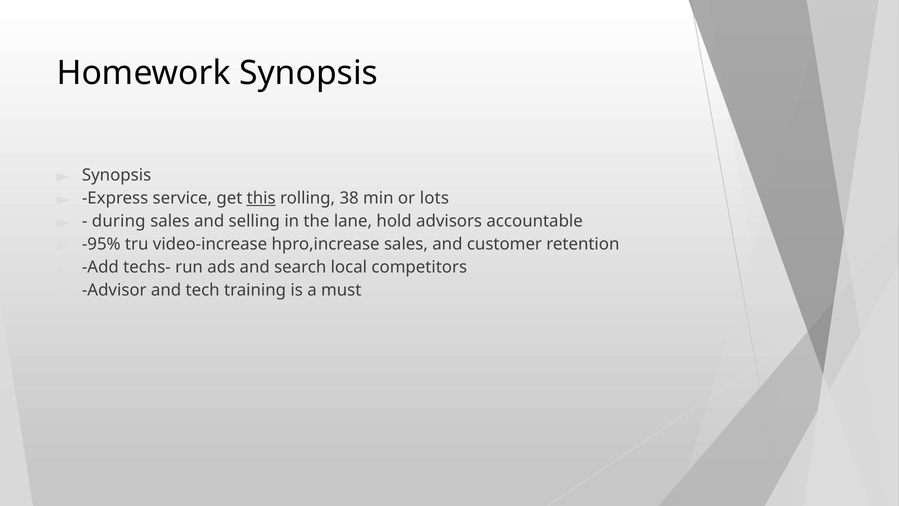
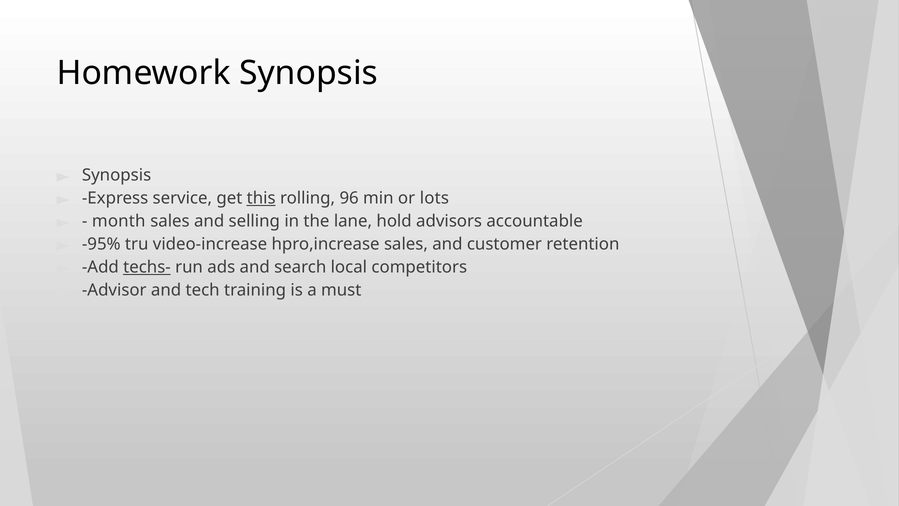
38: 38 -> 96
during: during -> month
techs- underline: none -> present
